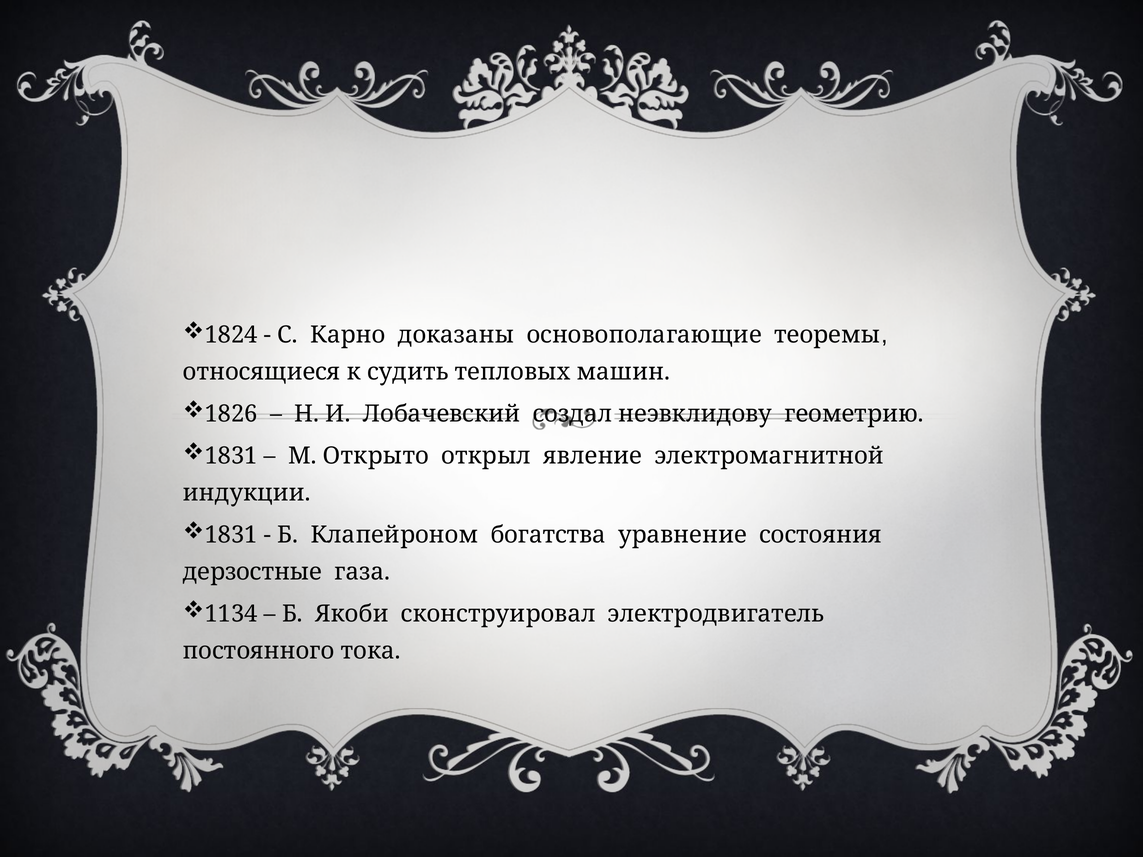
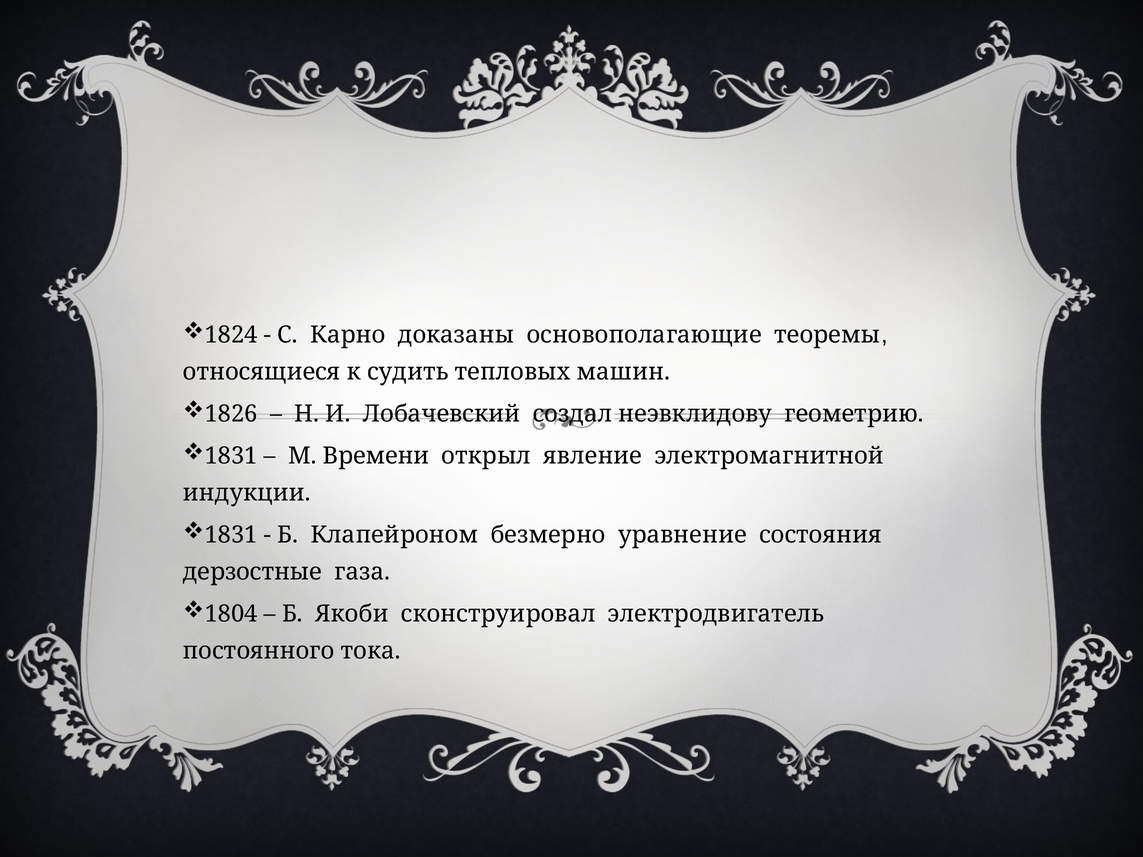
Открыто: Открыто -> Времени
богатства: богатства -> безмерно
1134: 1134 -> 1804
